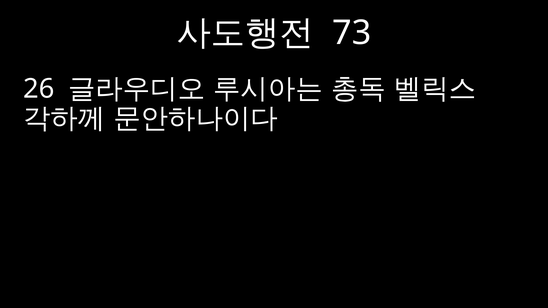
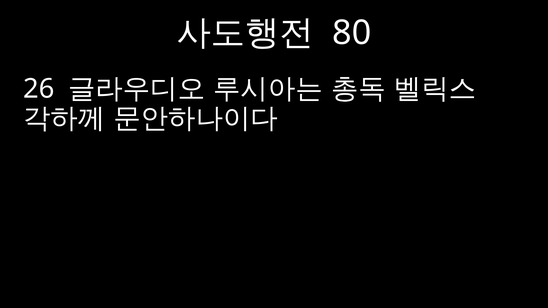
73: 73 -> 80
